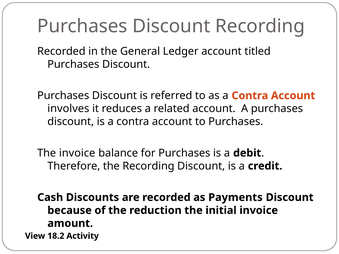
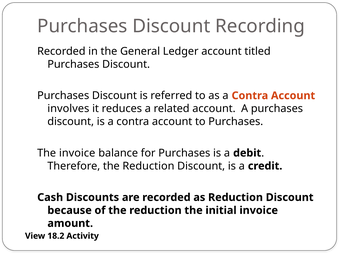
Therefore the Recording: Recording -> Reduction
as Payments: Payments -> Reduction
